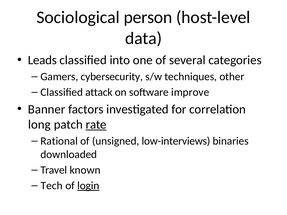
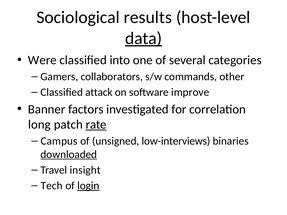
person: person -> results
data underline: none -> present
Leads: Leads -> Were
cybersecurity: cybersecurity -> collaborators
techniques: techniques -> commands
Rational: Rational -> Campus
downloaded underline: none -> present
known: known -> insight
